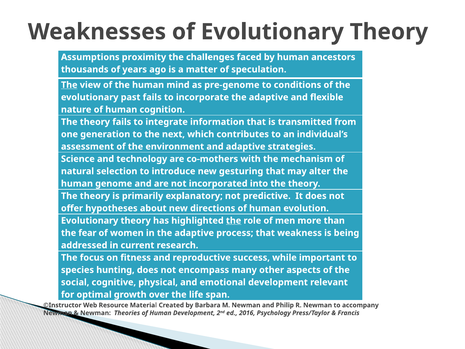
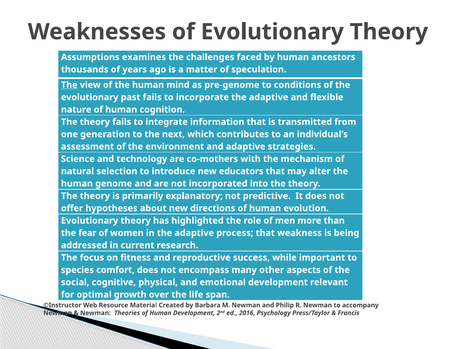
proximity: proximity -> examines
gesturing: gesturing -> educators
the at (234, 220) underline: present -> none
hunting: hunting -> comfort
